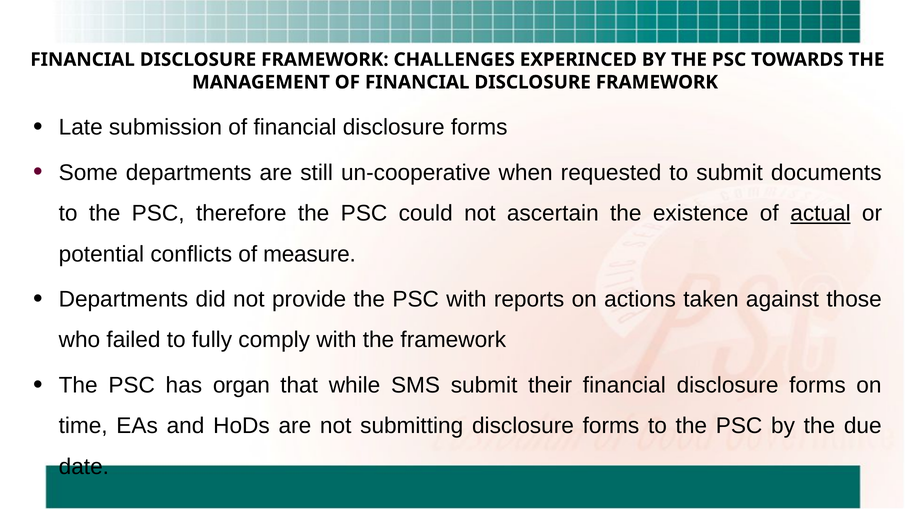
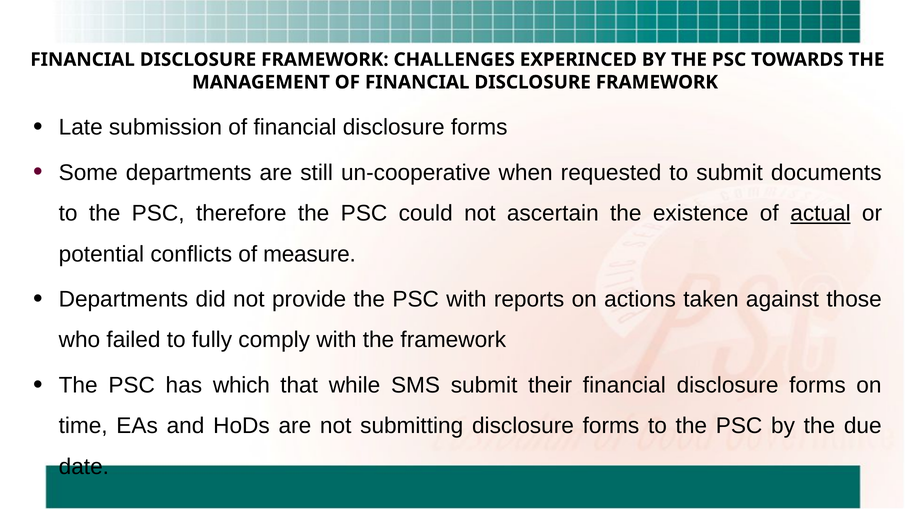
organ: organ -> which
